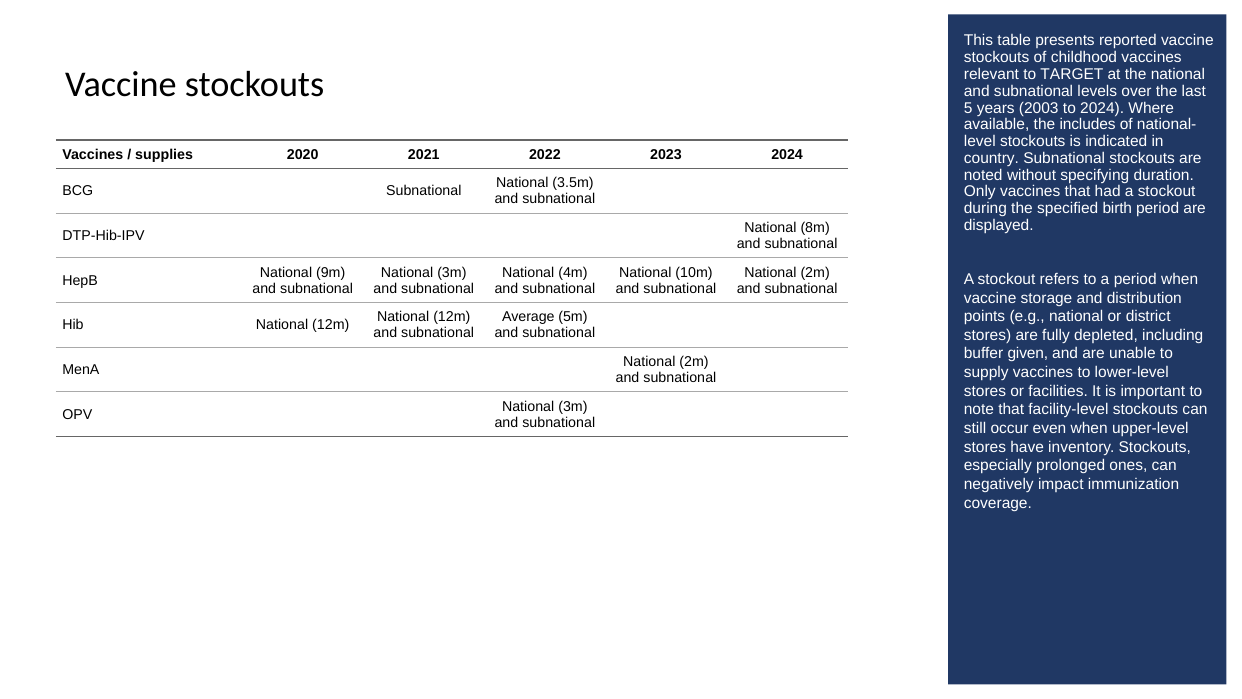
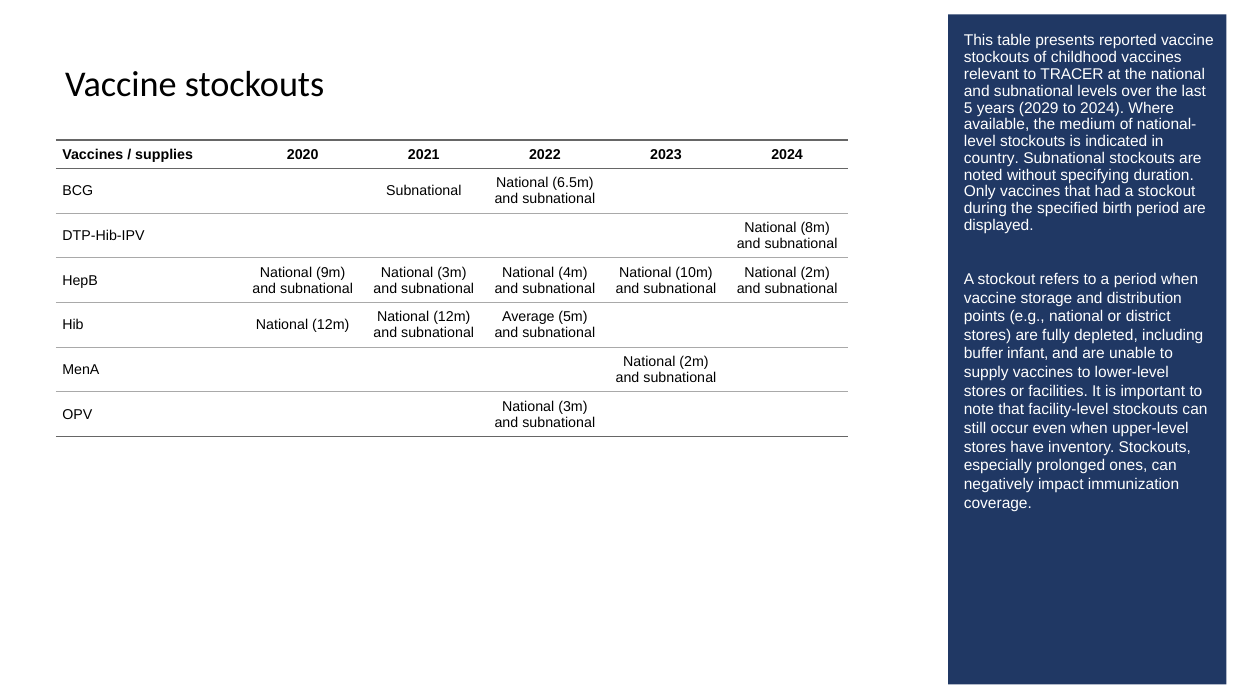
TARGET: TARGET -> TRACER
2003: 2003 -> 2029
includes: includes -> medium
3.5m: 3.5m -> 6.5m
given: given -> infant
